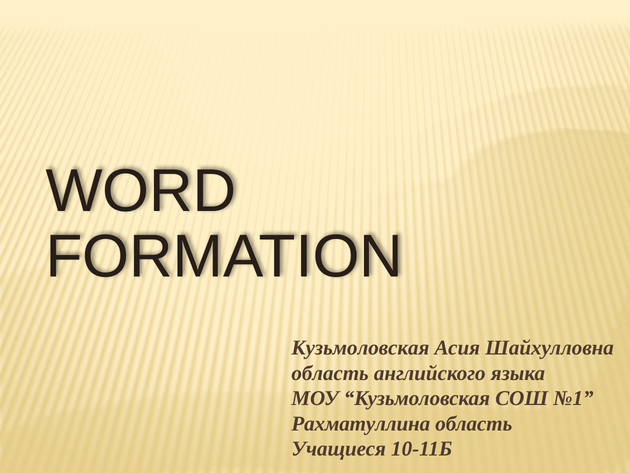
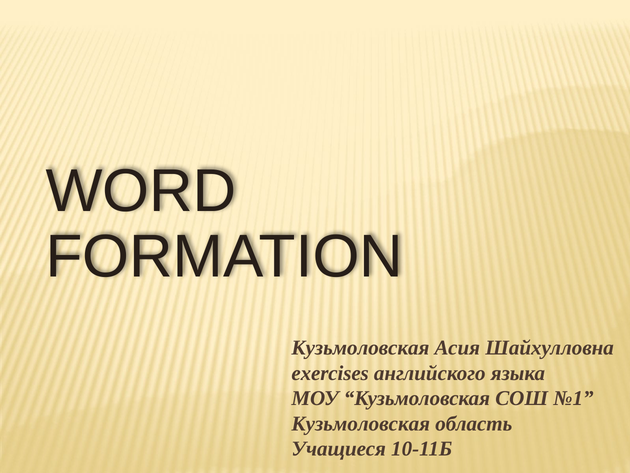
область at (330, 373): область -> exercises
Рахматуллина at (361, 423): Рахматуллина -> Кузьмоловская
